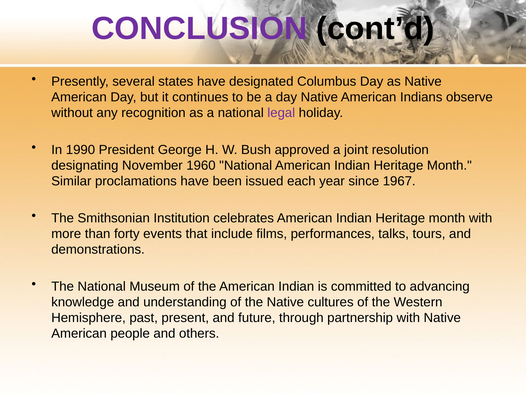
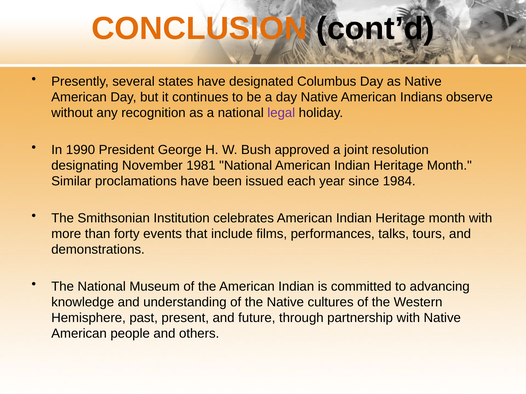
CONCLUSION colour: purple -> orange
1960: 1960 -> 1981
1967: 1967 -> 1984
